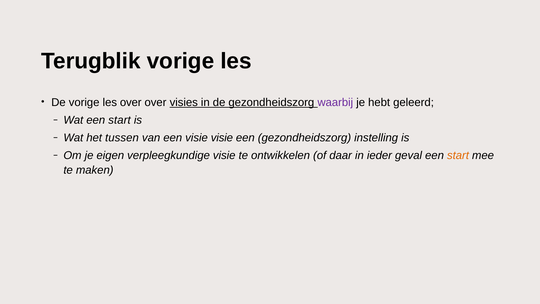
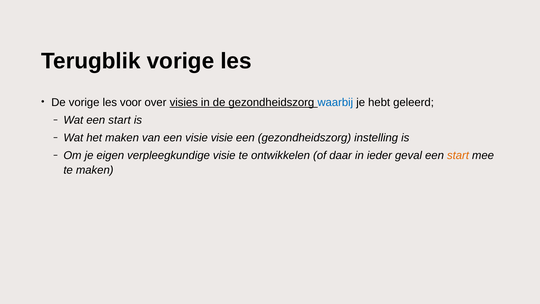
les over: over -> voor
waarbij colour: purple -> blue
het tussen: tussen -> maken
